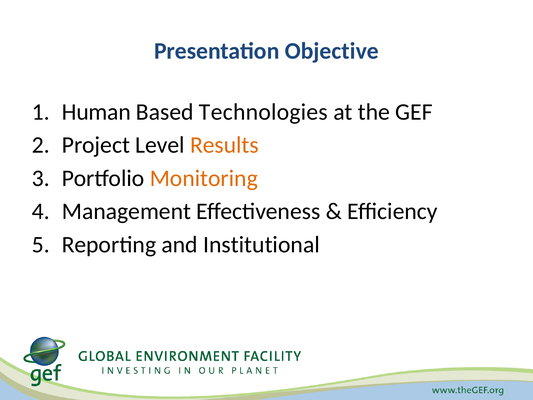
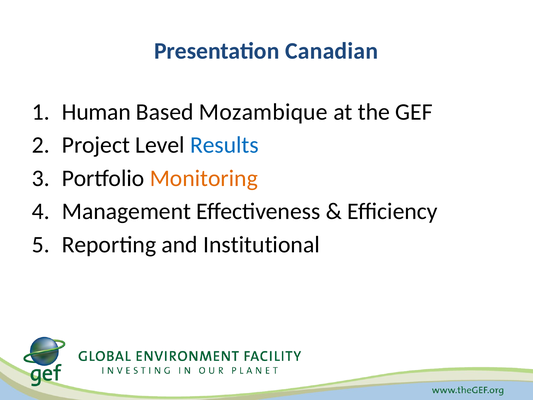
Objective: Objective -> Canadian
Technologies: Technologies -> Mozambique
Results colour: orange -> blue
